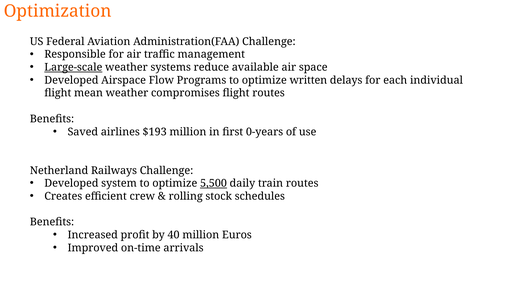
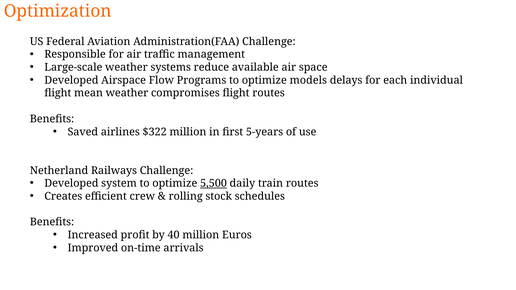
Large-scale underline: present -> none
written: written -> models
$193: $193 -> $322
0-years: 0-years -> 5-years
